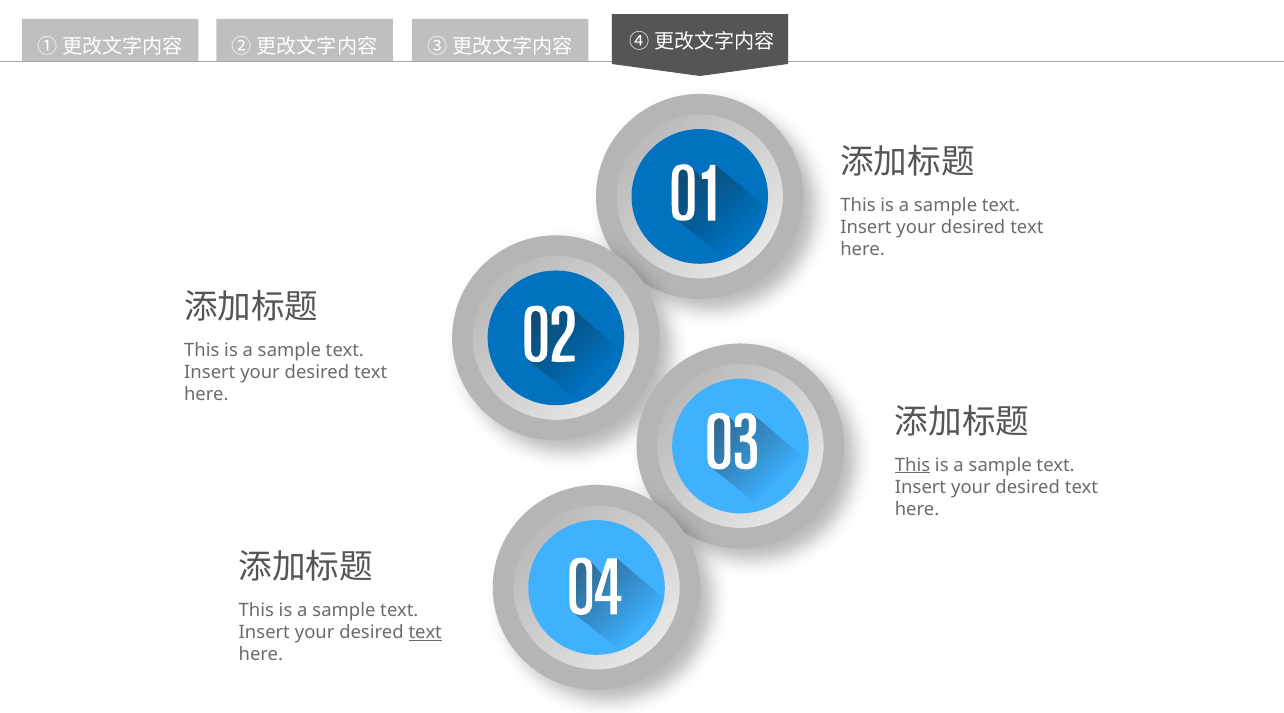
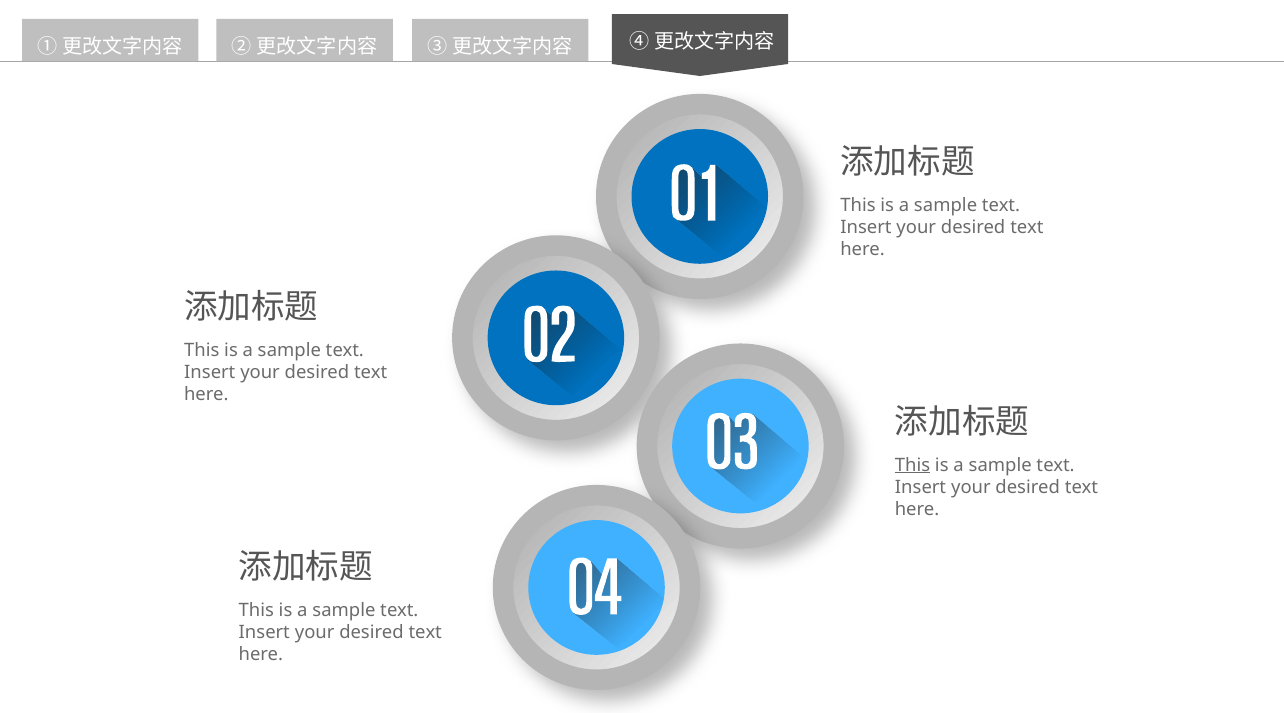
text at (425, 632) underline: present -> none
